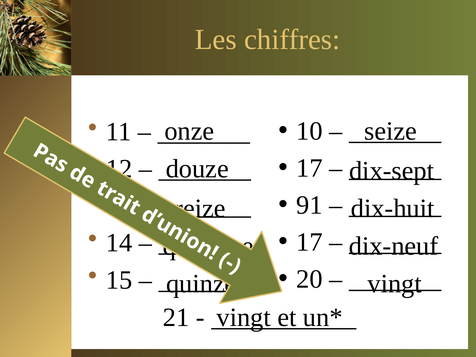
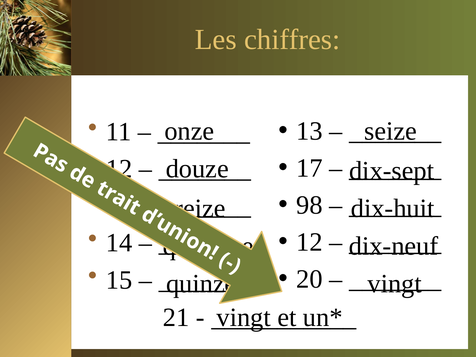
10 at (309, 131): 10 -> 13
91: 91 -> 98
17 at (309, 242): 17 -> 12
